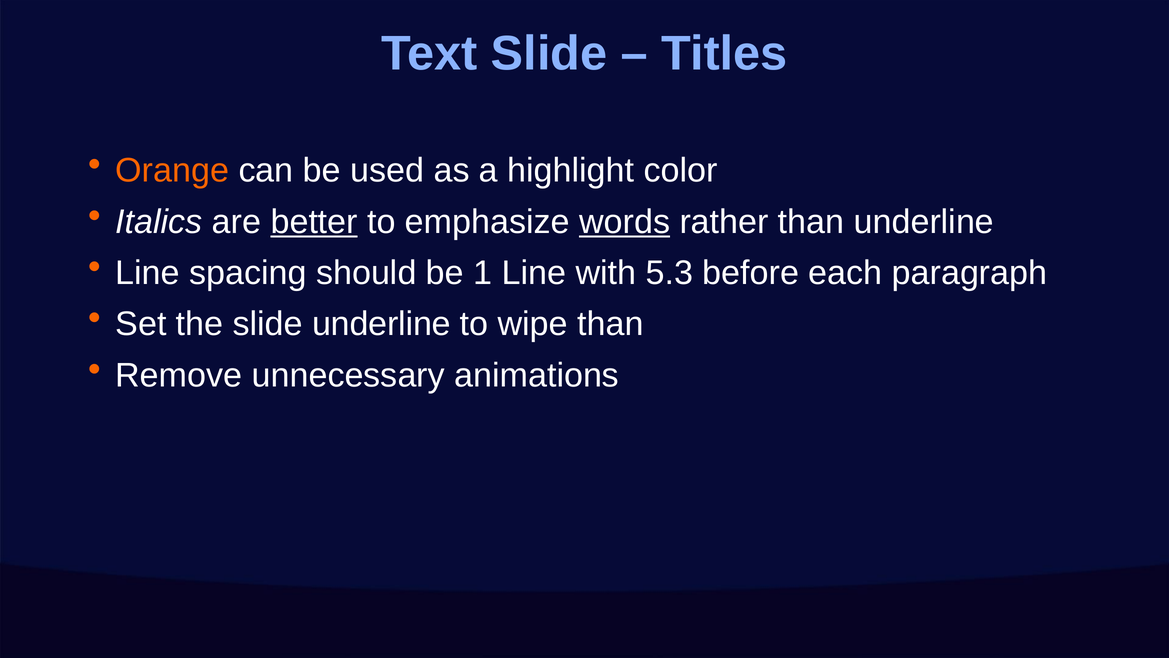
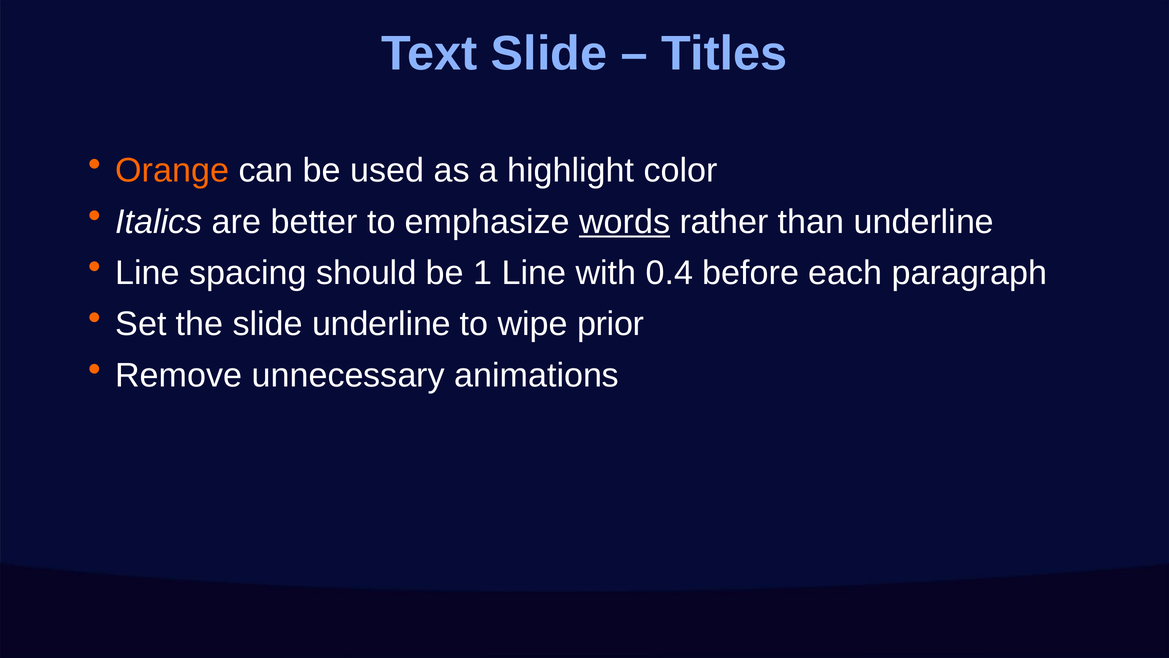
better underline: present -> none
5.3: 5.3 -> 0.4
wipe than: than -> prior
